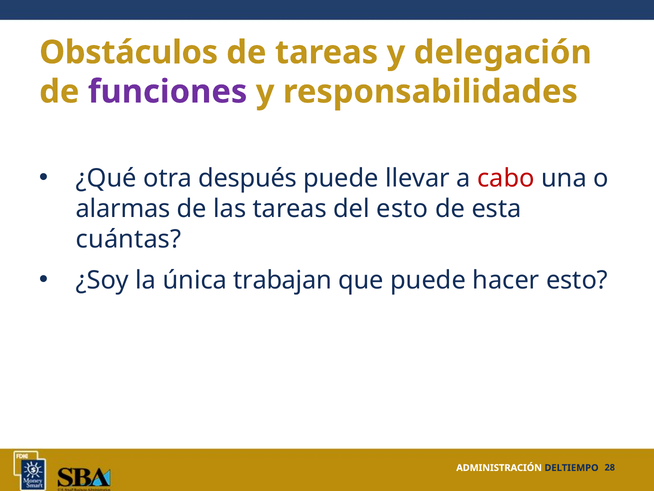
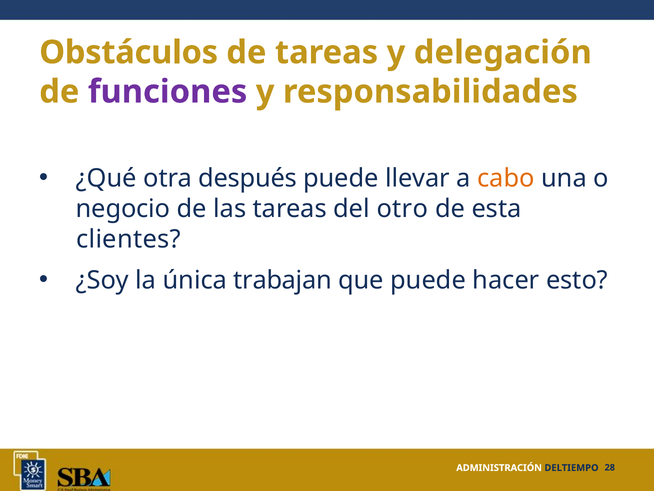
cabo colour: red -> orange
alarmas: alarmas -> negocio
del esto: esto -> otro
cuántas: cuántas -> clientes
